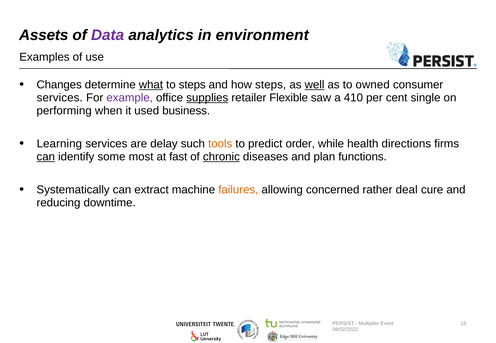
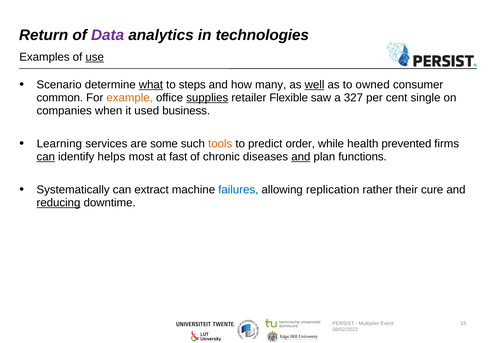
Assets: Assets -> Return
environment: environment -> technologies
use underline: none -> present
Changes: Changes -> Scenario
how steps: steps -> many
services at (60, 98): services -> common
example colour: purple -> orange
410: 410 -> 327
performing: performing -> companies
delay: delay -> some
directions: directions -> prevented
some: some -> helps
chronic underline: present -> none
and at (301, 157) underline: none -> present
failures colour: orange -> blue
concerned: concerned -> replication
deal: deal -> their
reducing underline: none -> present
